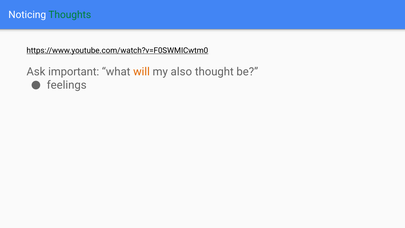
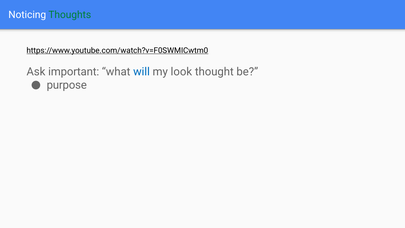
will colour: orange -> blue
also: also -> look
feelings: feelings -> purpose
